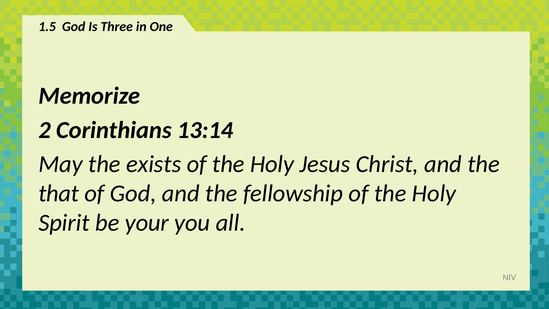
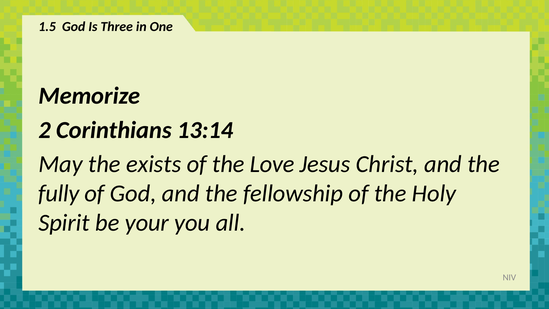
Holy at (272, 165): Holy -> Love
that: that -> fully
